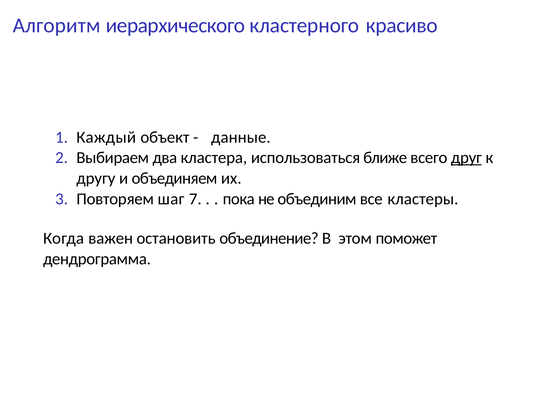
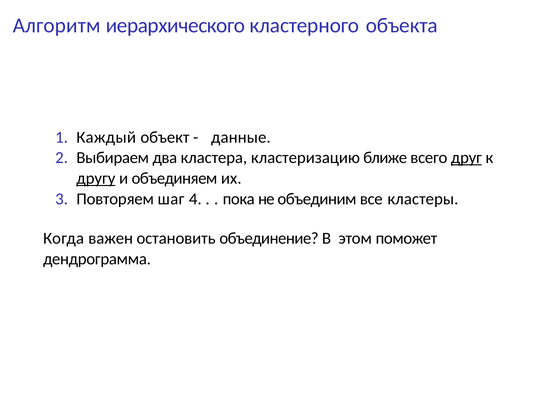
красиво: красиво -> объекта
использоваться: использоваться -> кластеризацию
другу underline: none -> present
7: 7 -> 4
